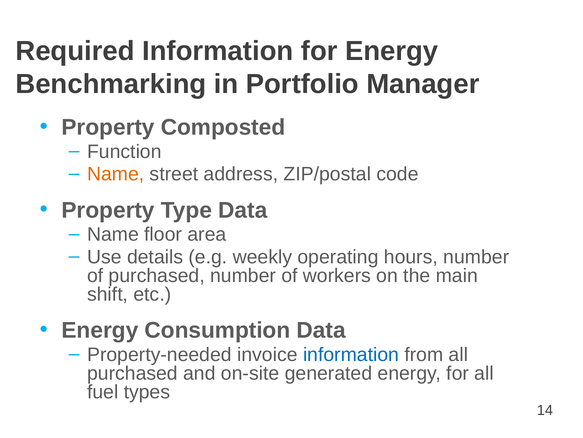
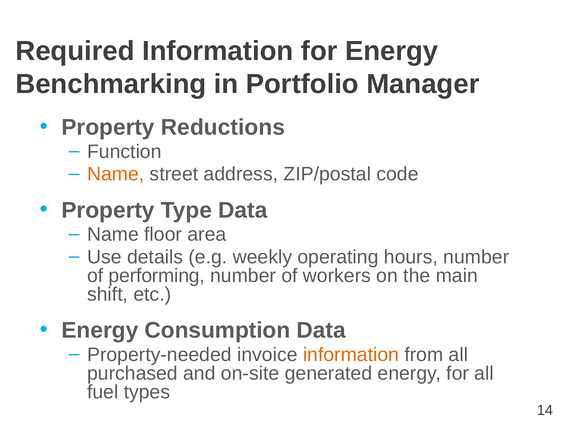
Composted: Composted -> Reductions
of purchased: purchased -> performing
information at (351, 354) colour: blue -> orange
